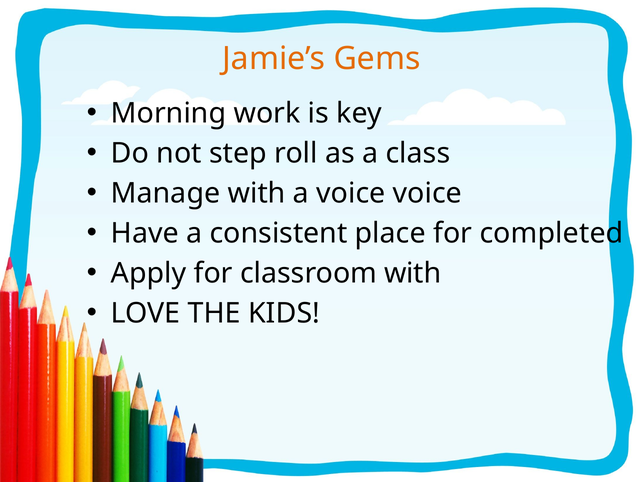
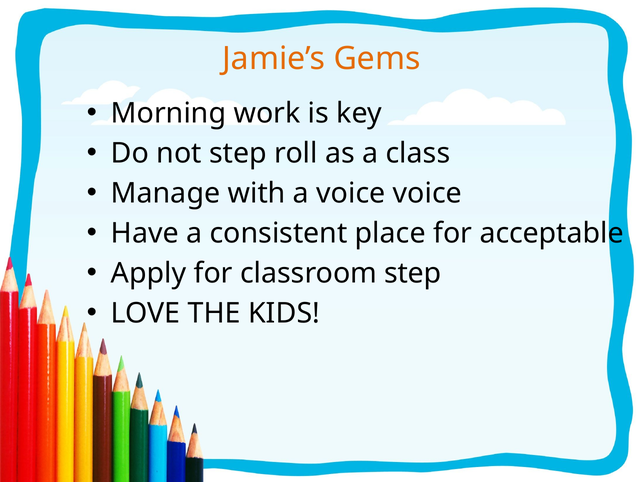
completed: completed -> acceptable
classroom with: with -> step
